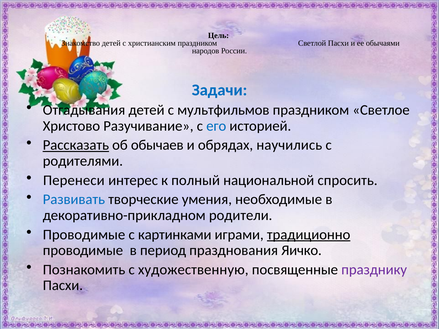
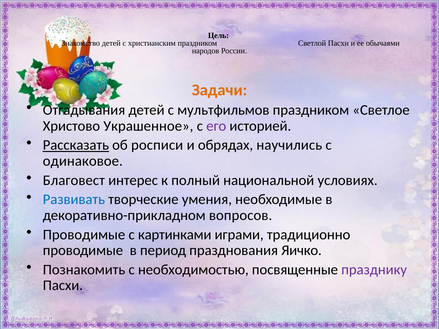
Задачи colour: blue -> orange
Разучивание: Разучивание -> Украшенное
его colour: blue -> purple
обычаев: обычаев -> росписи
родителями: родителями -> одинаковое
Перенеси: Перенеси -> Благовест
спросить: спросить -> условиях
родители: родители -> вопросов
традиционно underline: present -> none
художественную: художественную -> необходимостью
